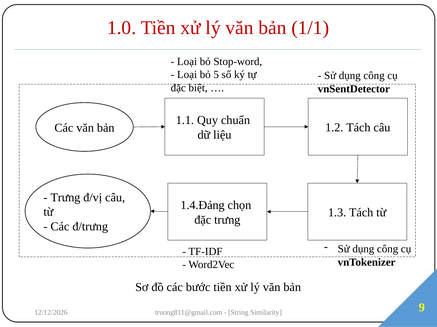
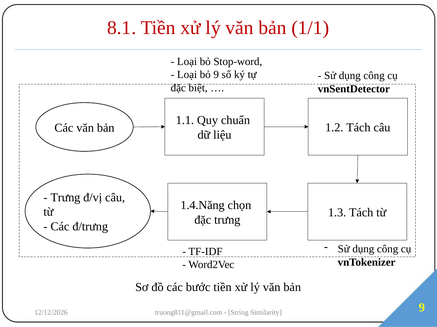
1.0: 1.0 -> 8.1
bỏ 5: 5 -> 9
1.4.Đảng: 1.4.Đảng -> 1.4.Năng
